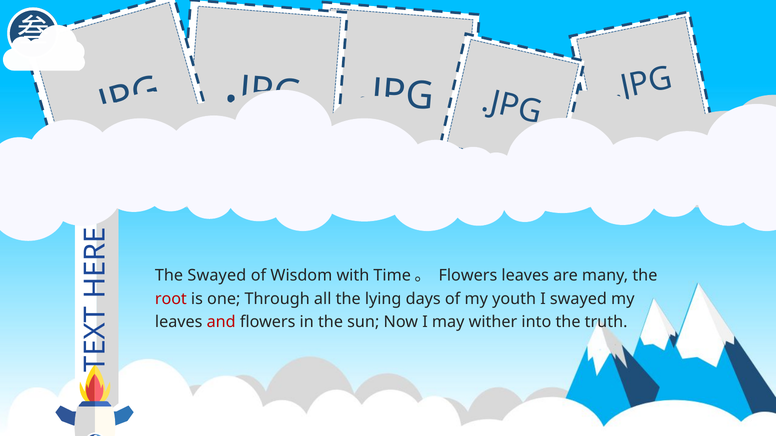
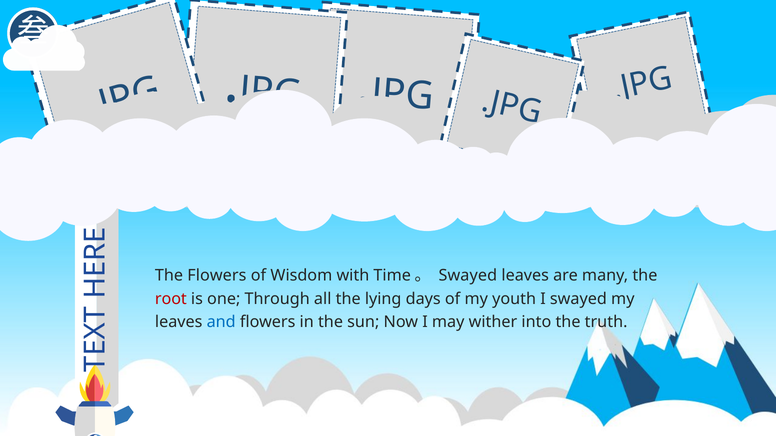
The Swayed: Swayed -> Flowers
Flowers at (468, 276): Flowers -> Swayed
and colour: red -> blue
